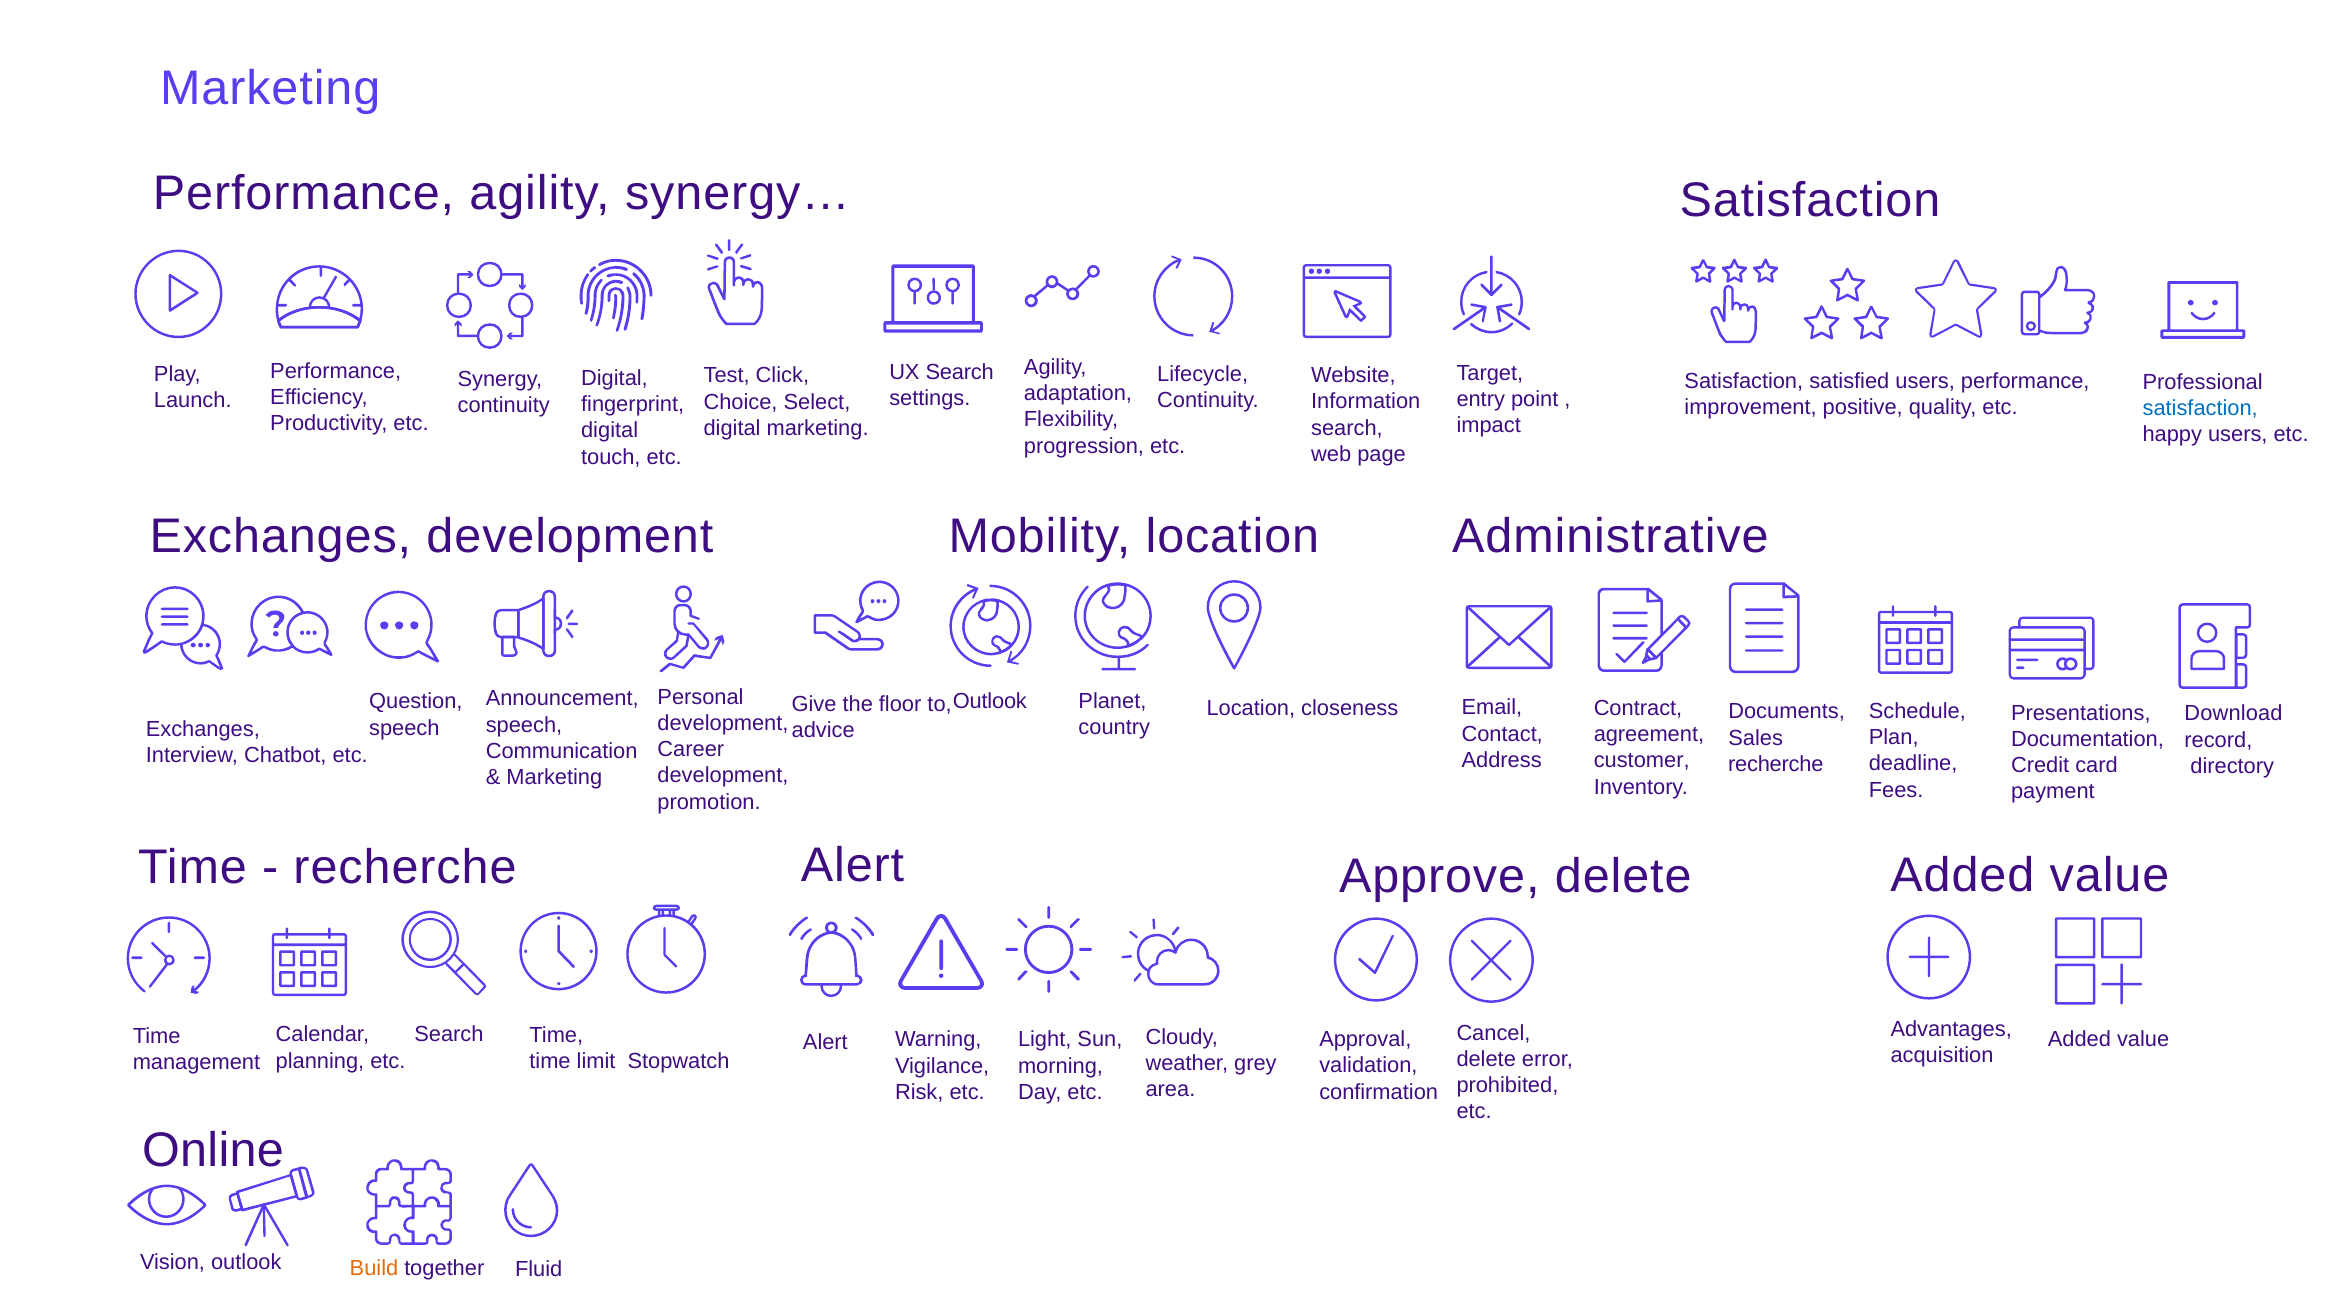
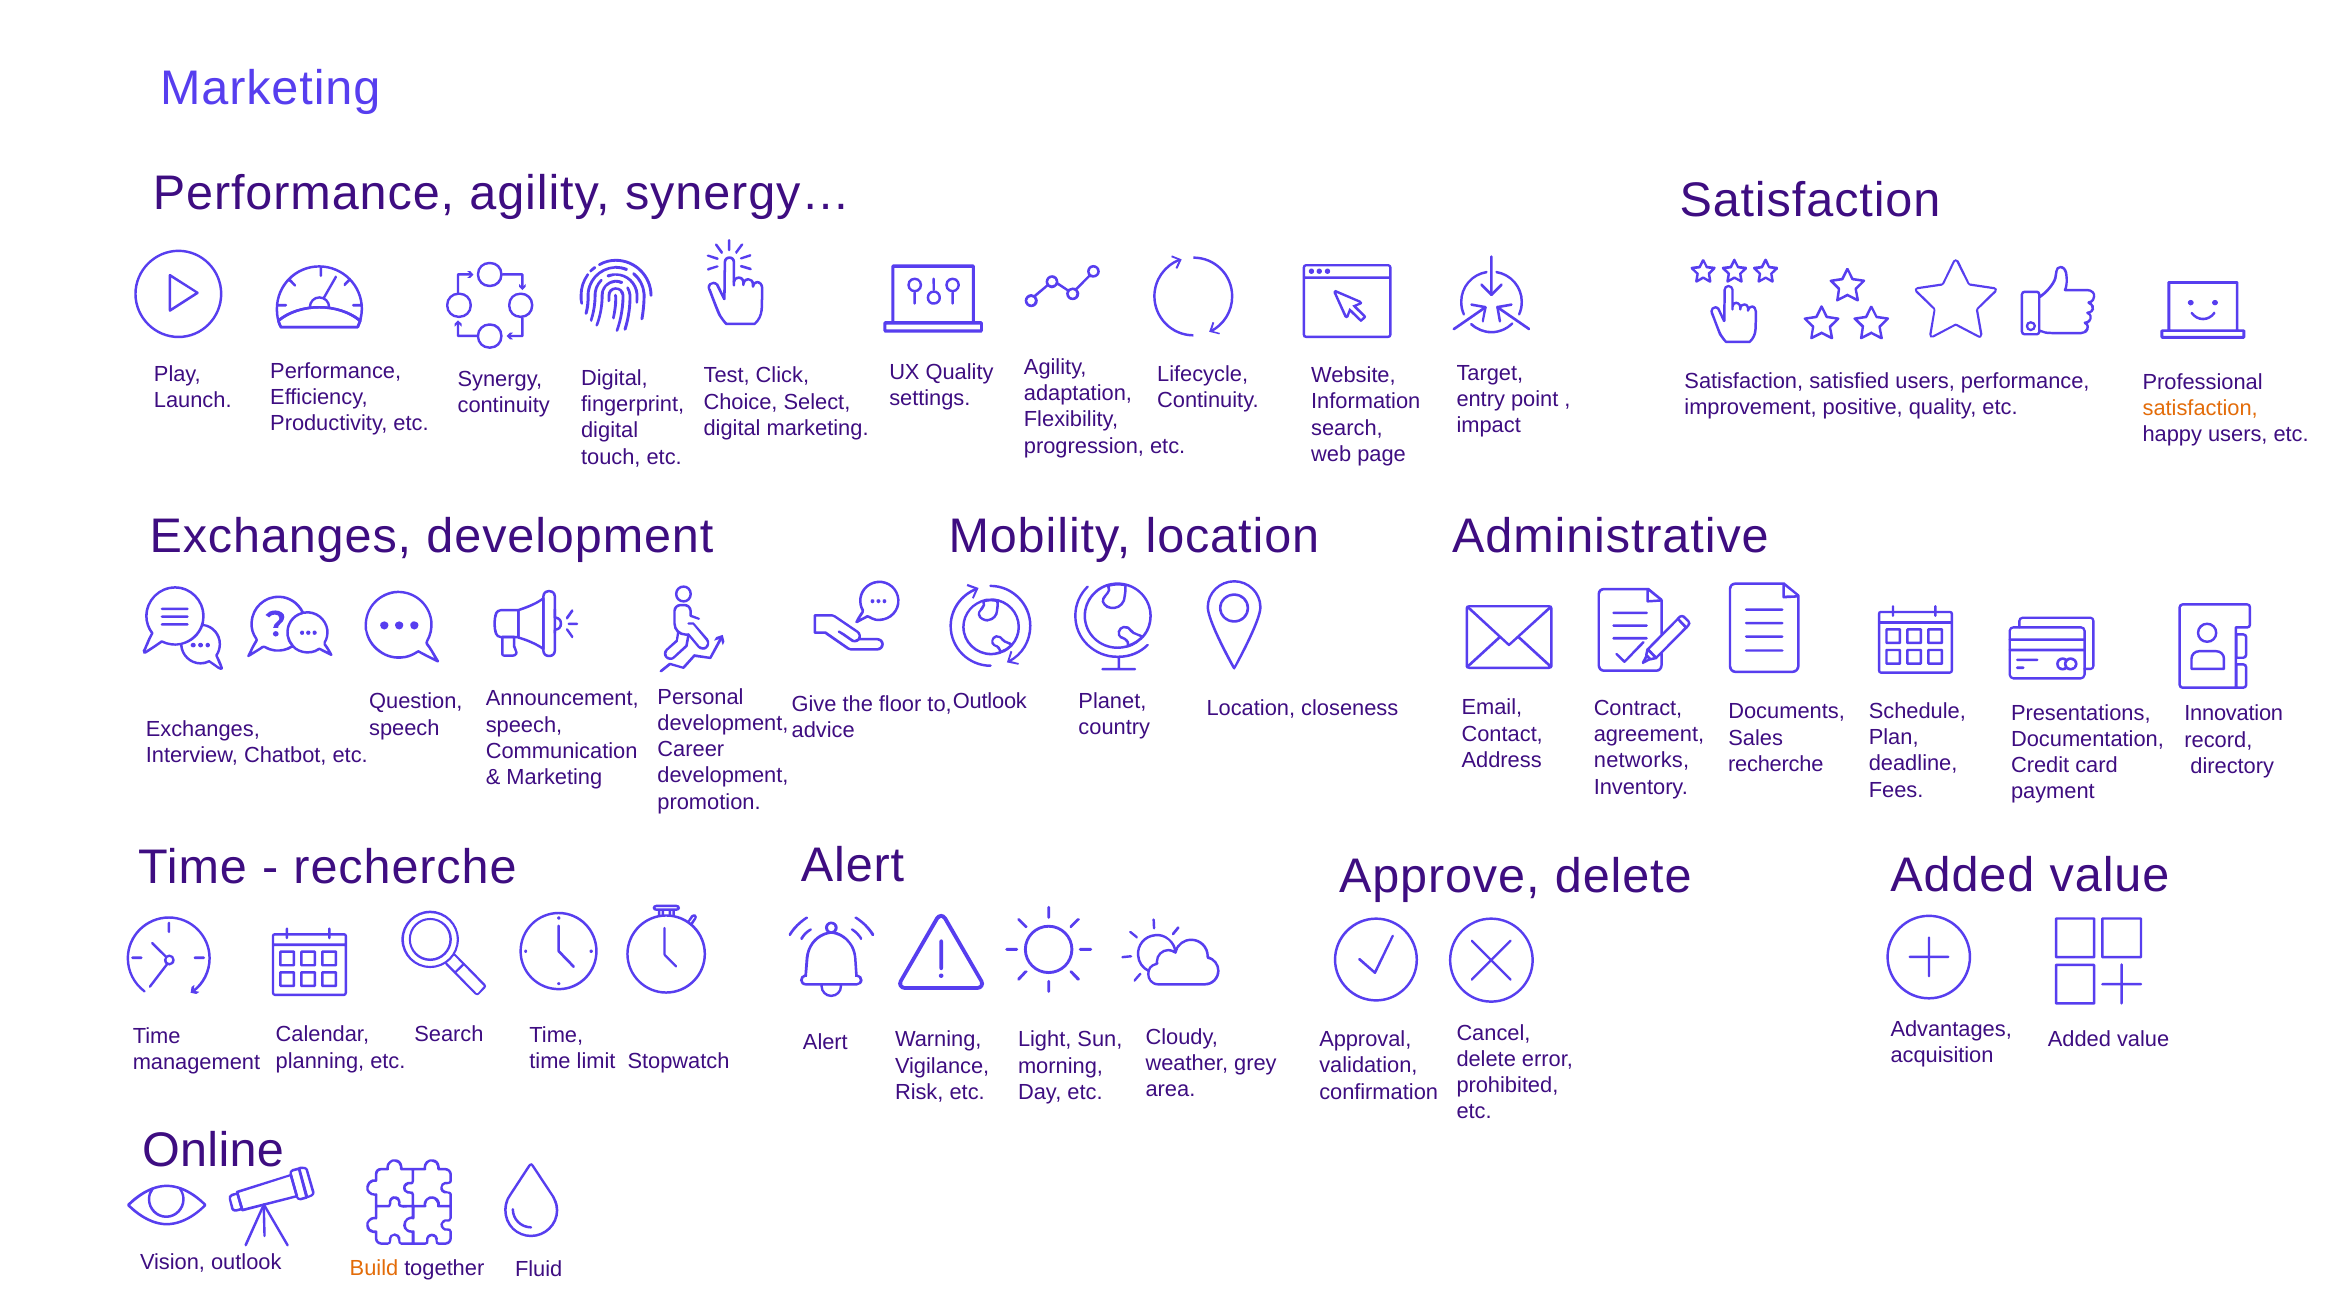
UX Search: Search -> Quality
satisfaction at (2200, 409) colour: blue -> orange
Download: Download -> Innovation
customer: customer -> networks
